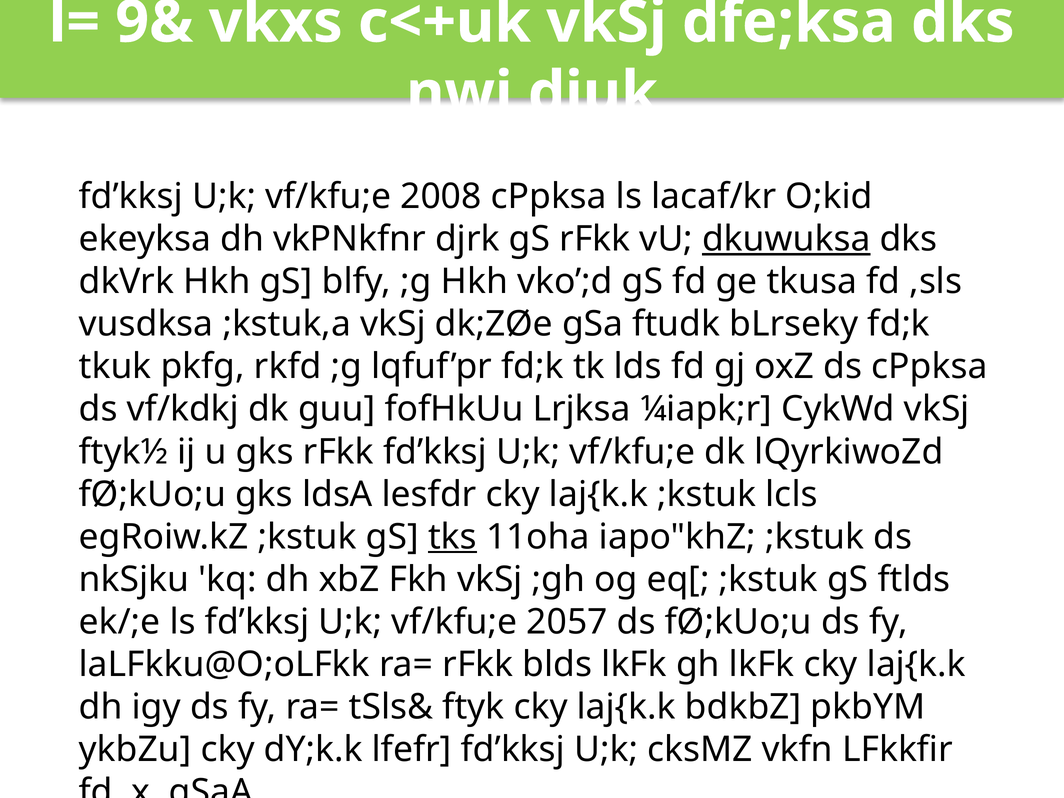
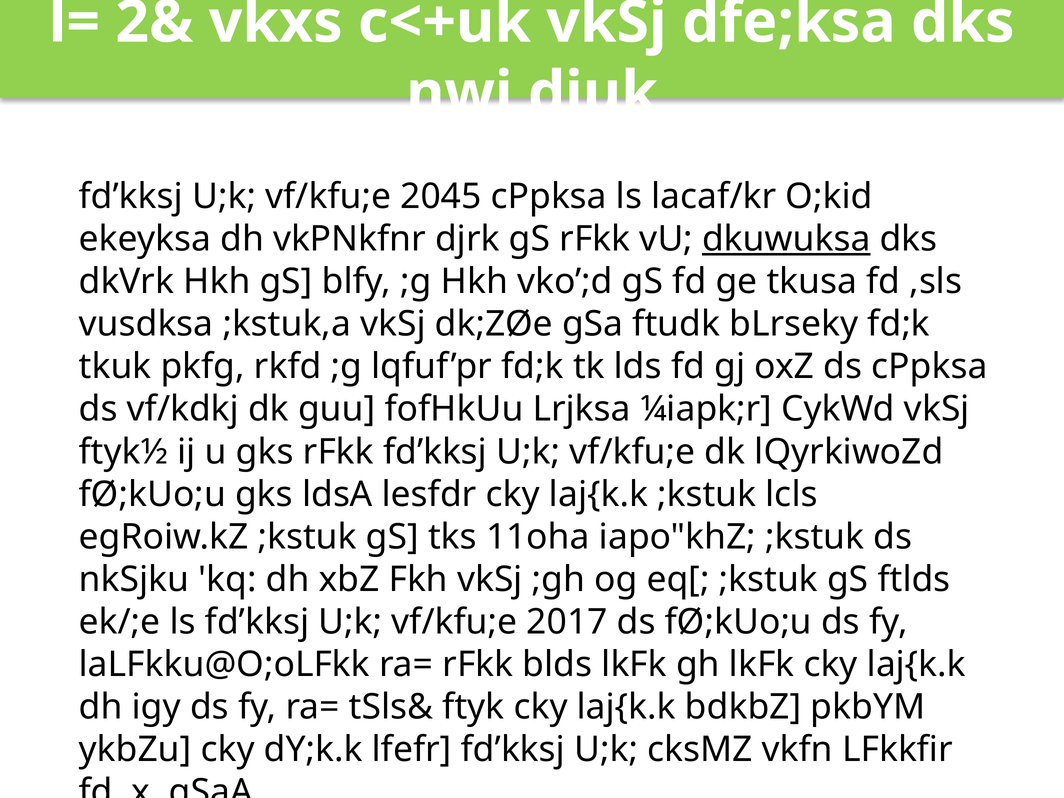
9&: 9& -> 2&
2008: 2008 -> 2045
tks underline: present -> none
2057: 2057 -> 2017
